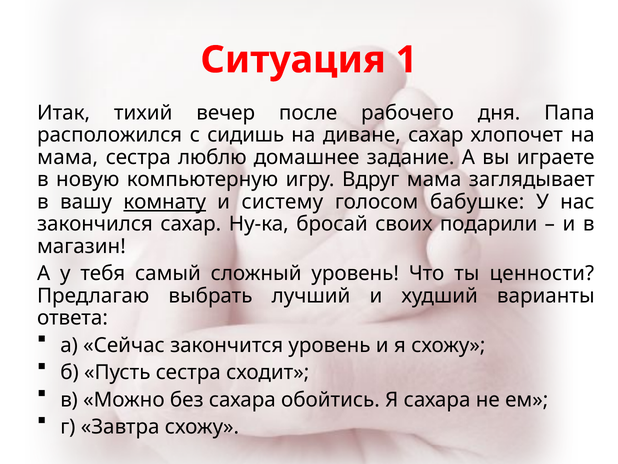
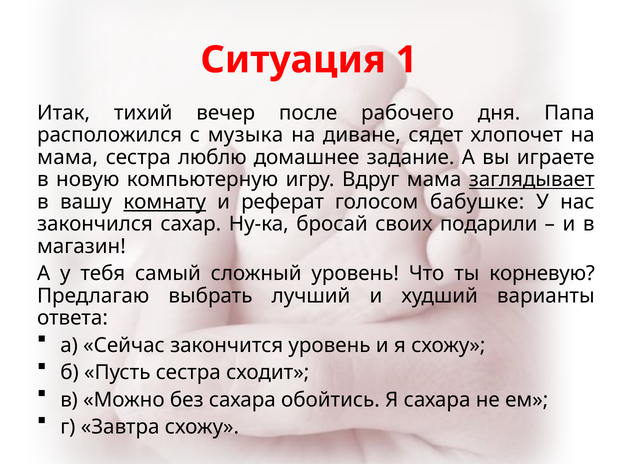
сидишь: сидишь -> музыка
диване сахар: сахар -> сядет
заглядывает underline: none -> present
систему: систему -> реферат
ценности: ценности -> корневую
